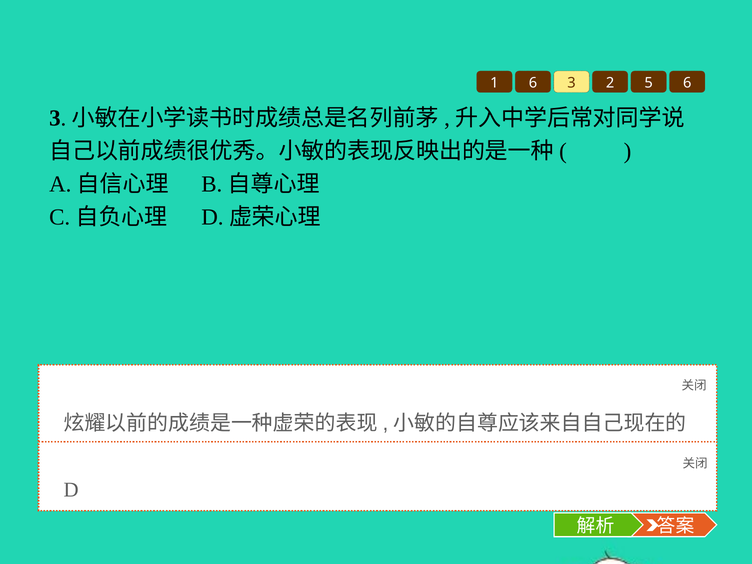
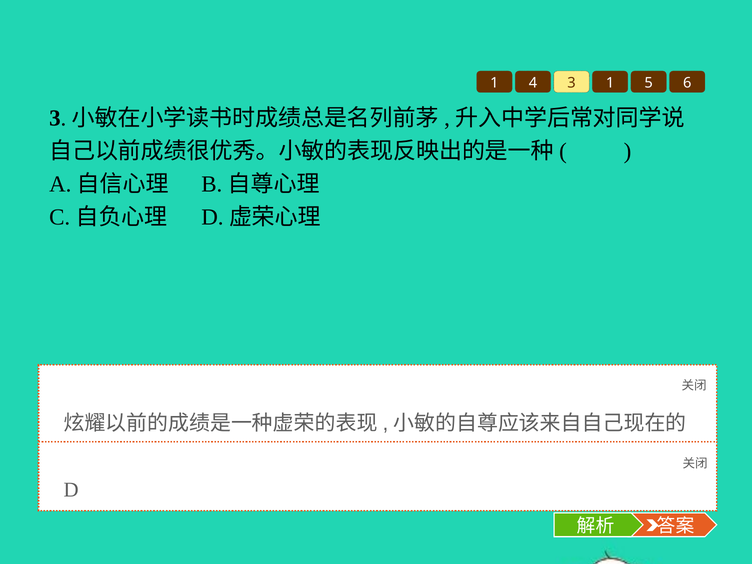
1 6: 6 -> 4
3 2: 2 -> 1
